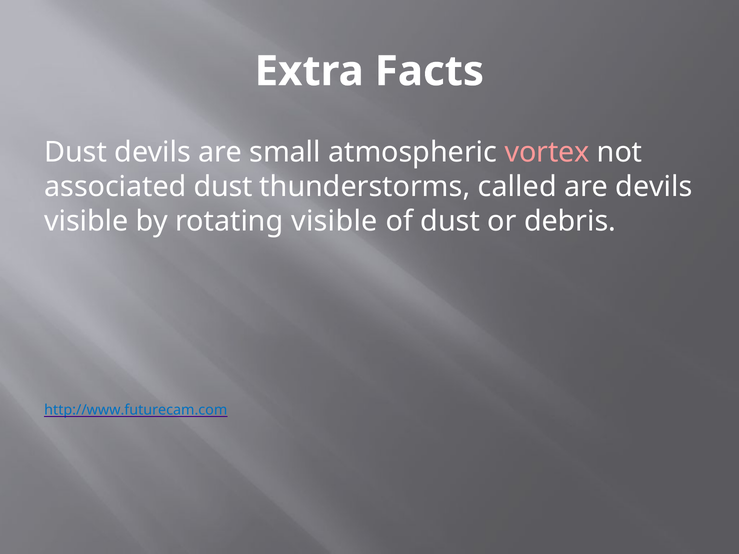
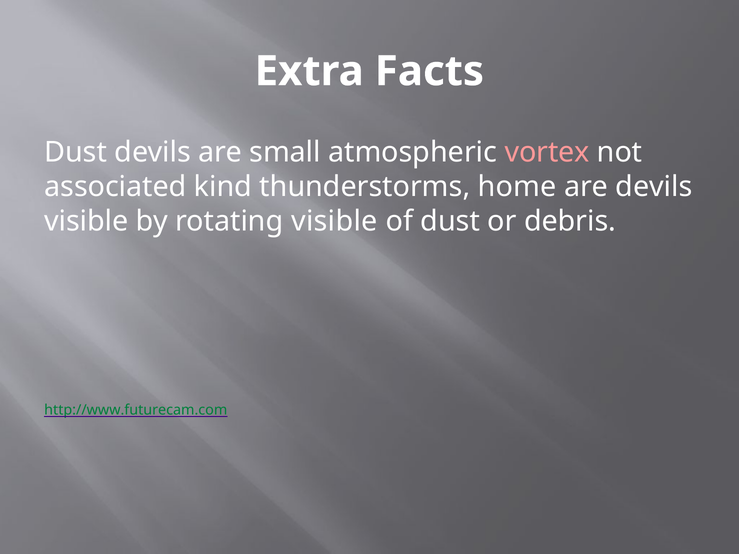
associated dust: dust -> kind
called: called -> home
http://www.futurecam.com colour: blue -> green
